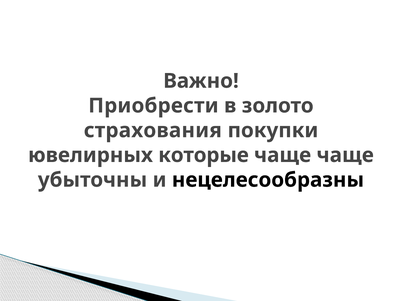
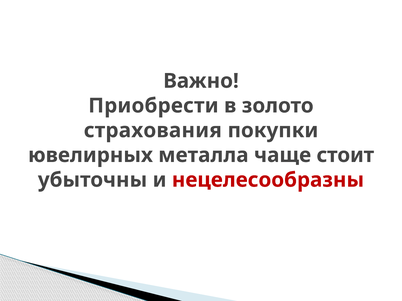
которые: которые -> металла
чаще чаще: чаще -> стоит
нецелесообразны colour: black -> red
